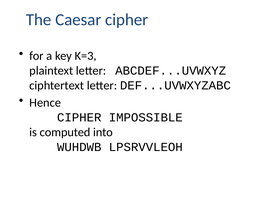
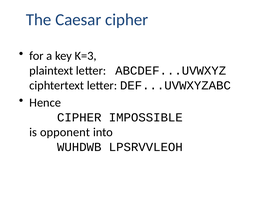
computed: computed -> opponent
